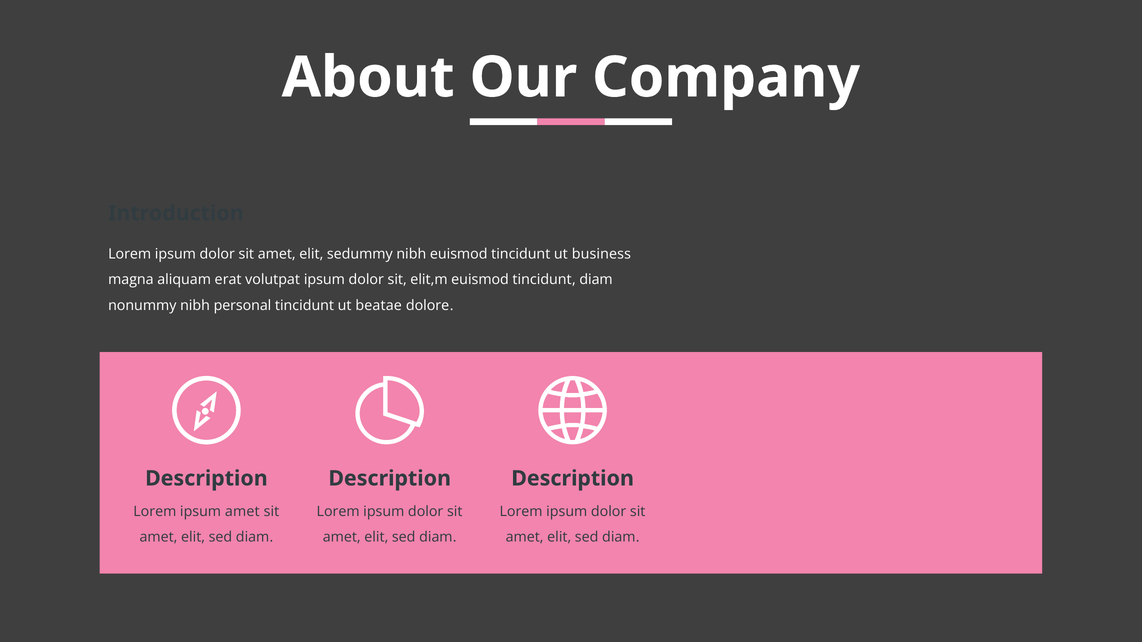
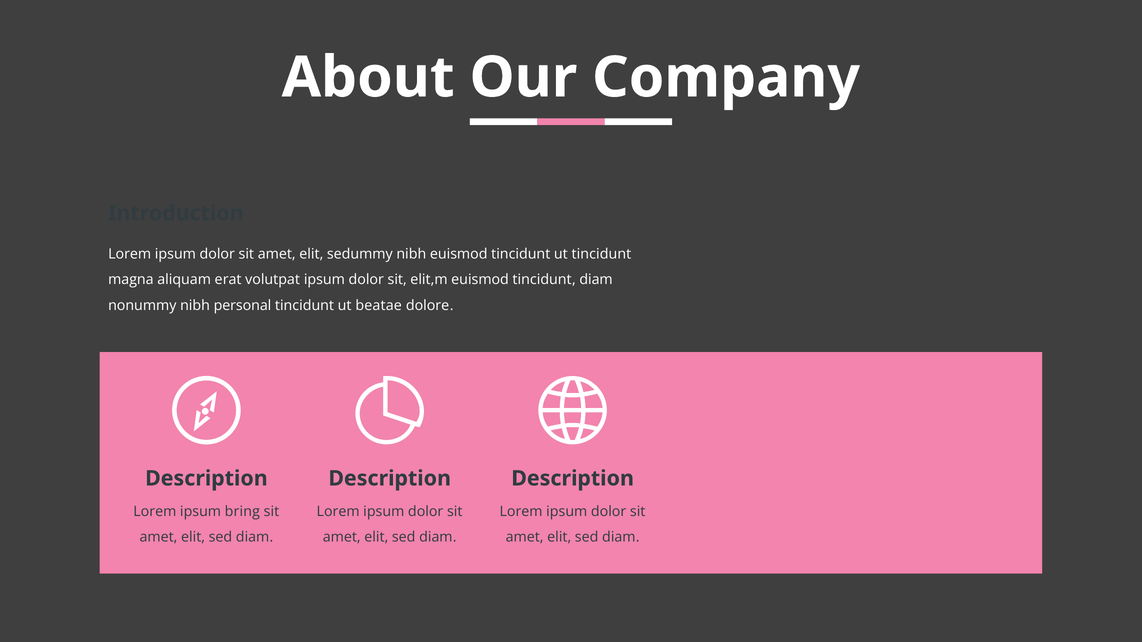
ut business: business -> tincidunt
ipsum amet: amet -> bring
